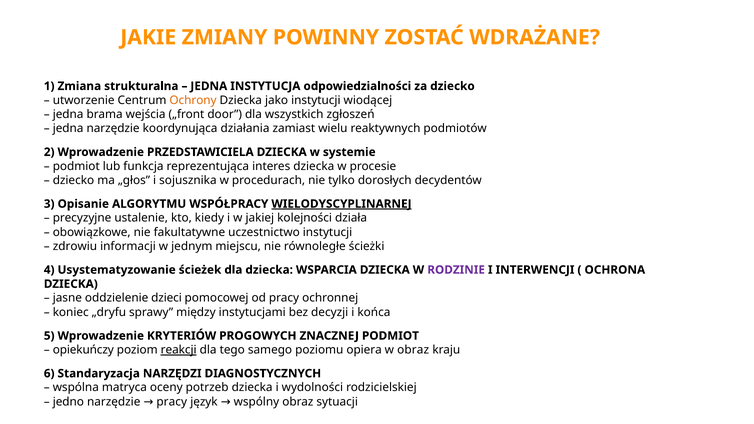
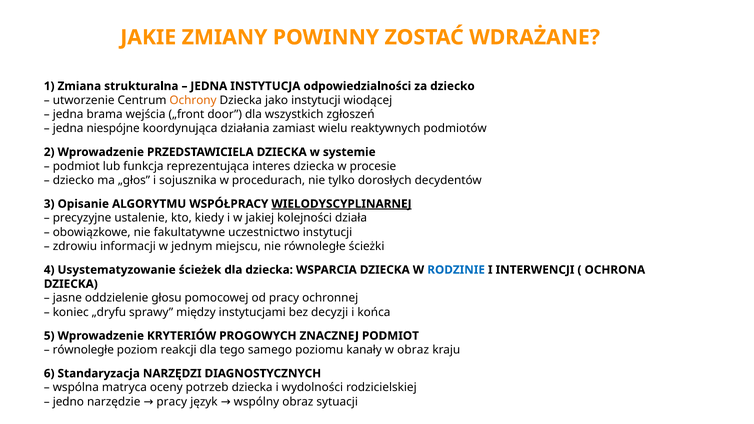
jedna narzędzie: narzędzie -> niespójne
RODZINIE colour: purple -> blue
dzieci: dzieci -> głosu
opiekuńczy at (83, 350): opiekuńczy -> równoległe
reakcji underline: present -> none
opiera: opiera -> kanały
